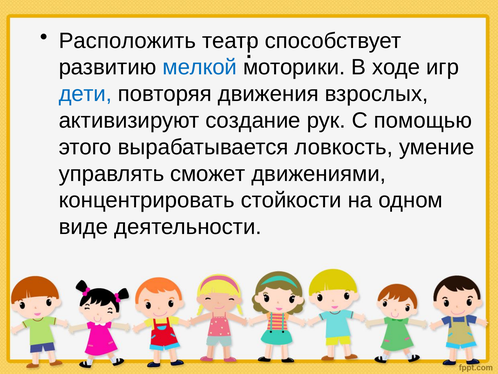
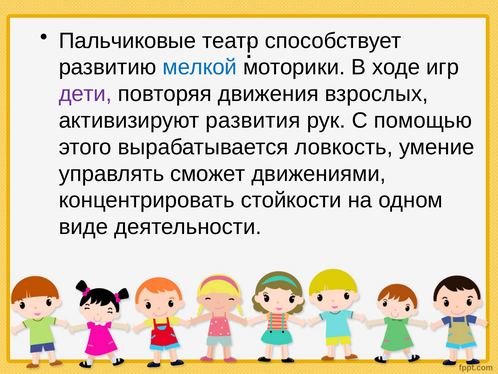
Расположить: Расположить -> Пальчиковые
дети colour: blue -> purple
создание: создание -> развития
